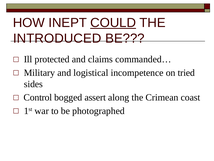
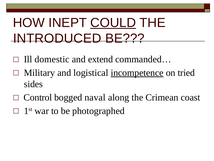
protected: protected -> domestic
claims: claims -> extend
incompetence underline: none -> present
assert: assert -> naval
